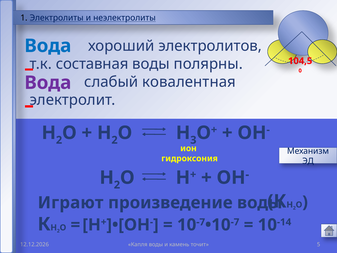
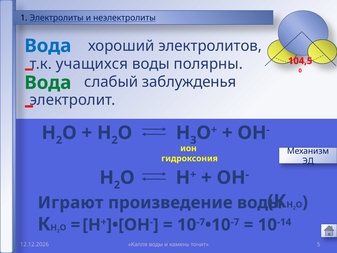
составная: составная -> учащихся
ковалентная: ковалентная -> заблужденья
Вода at (48, 83) colour: purple -> green
